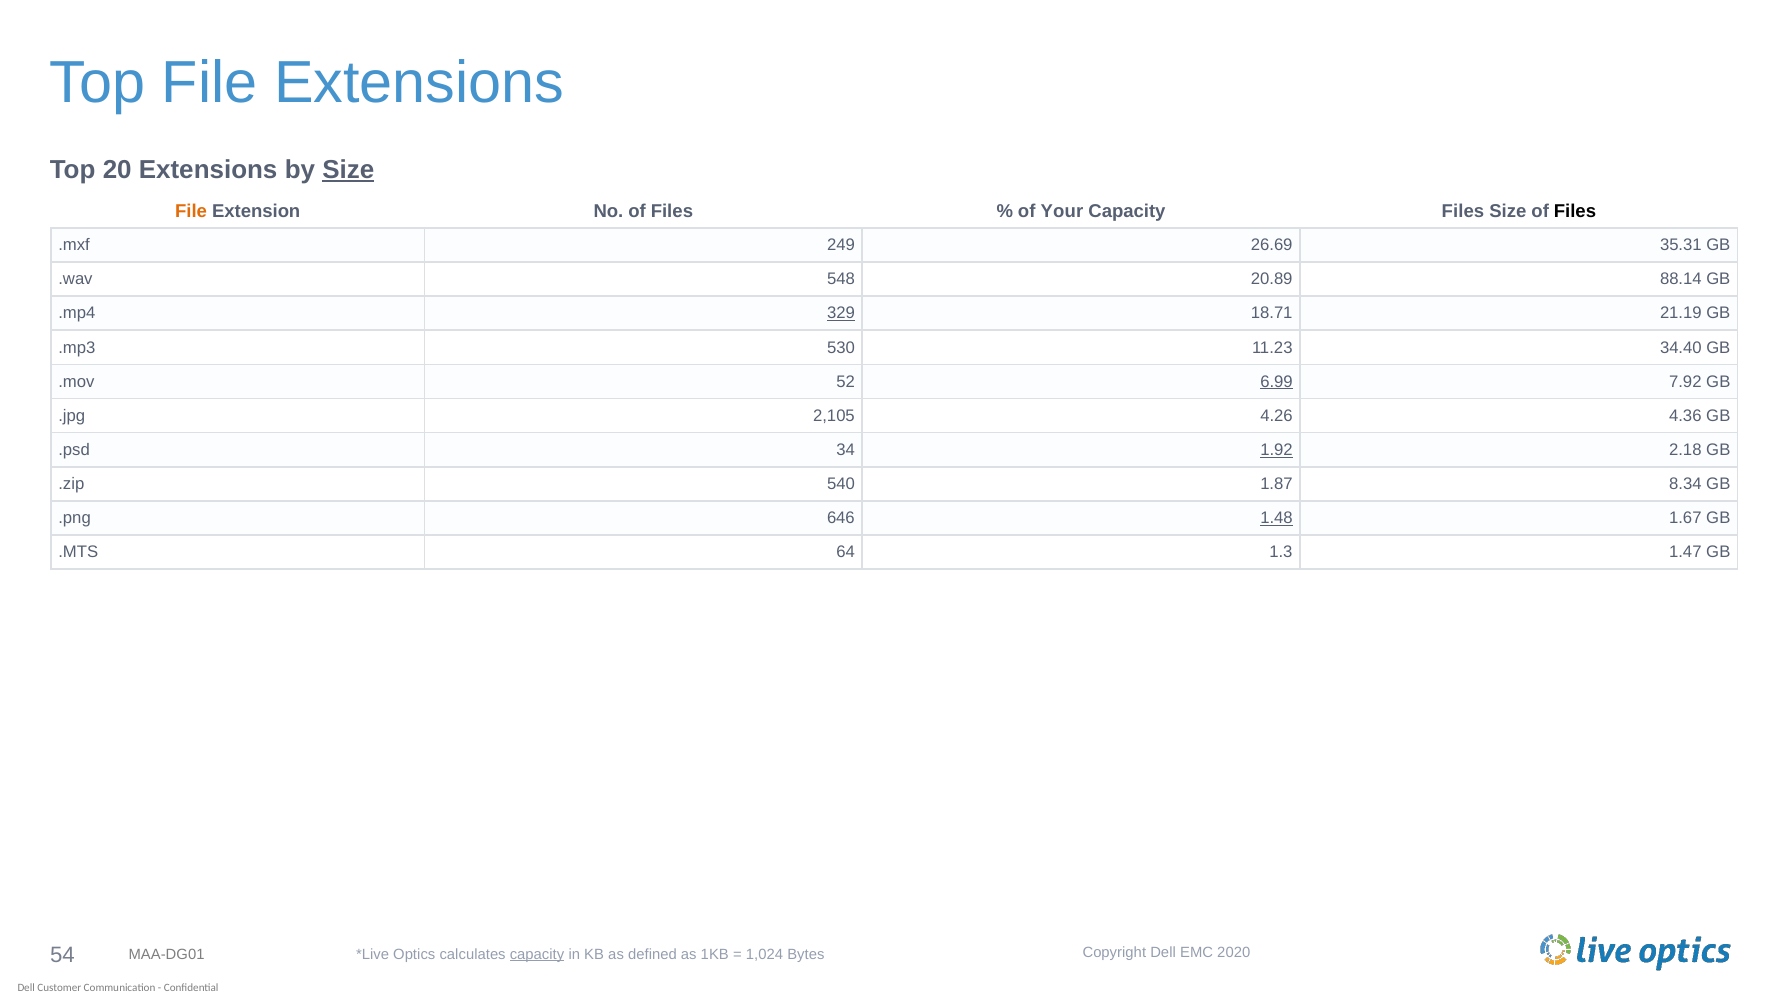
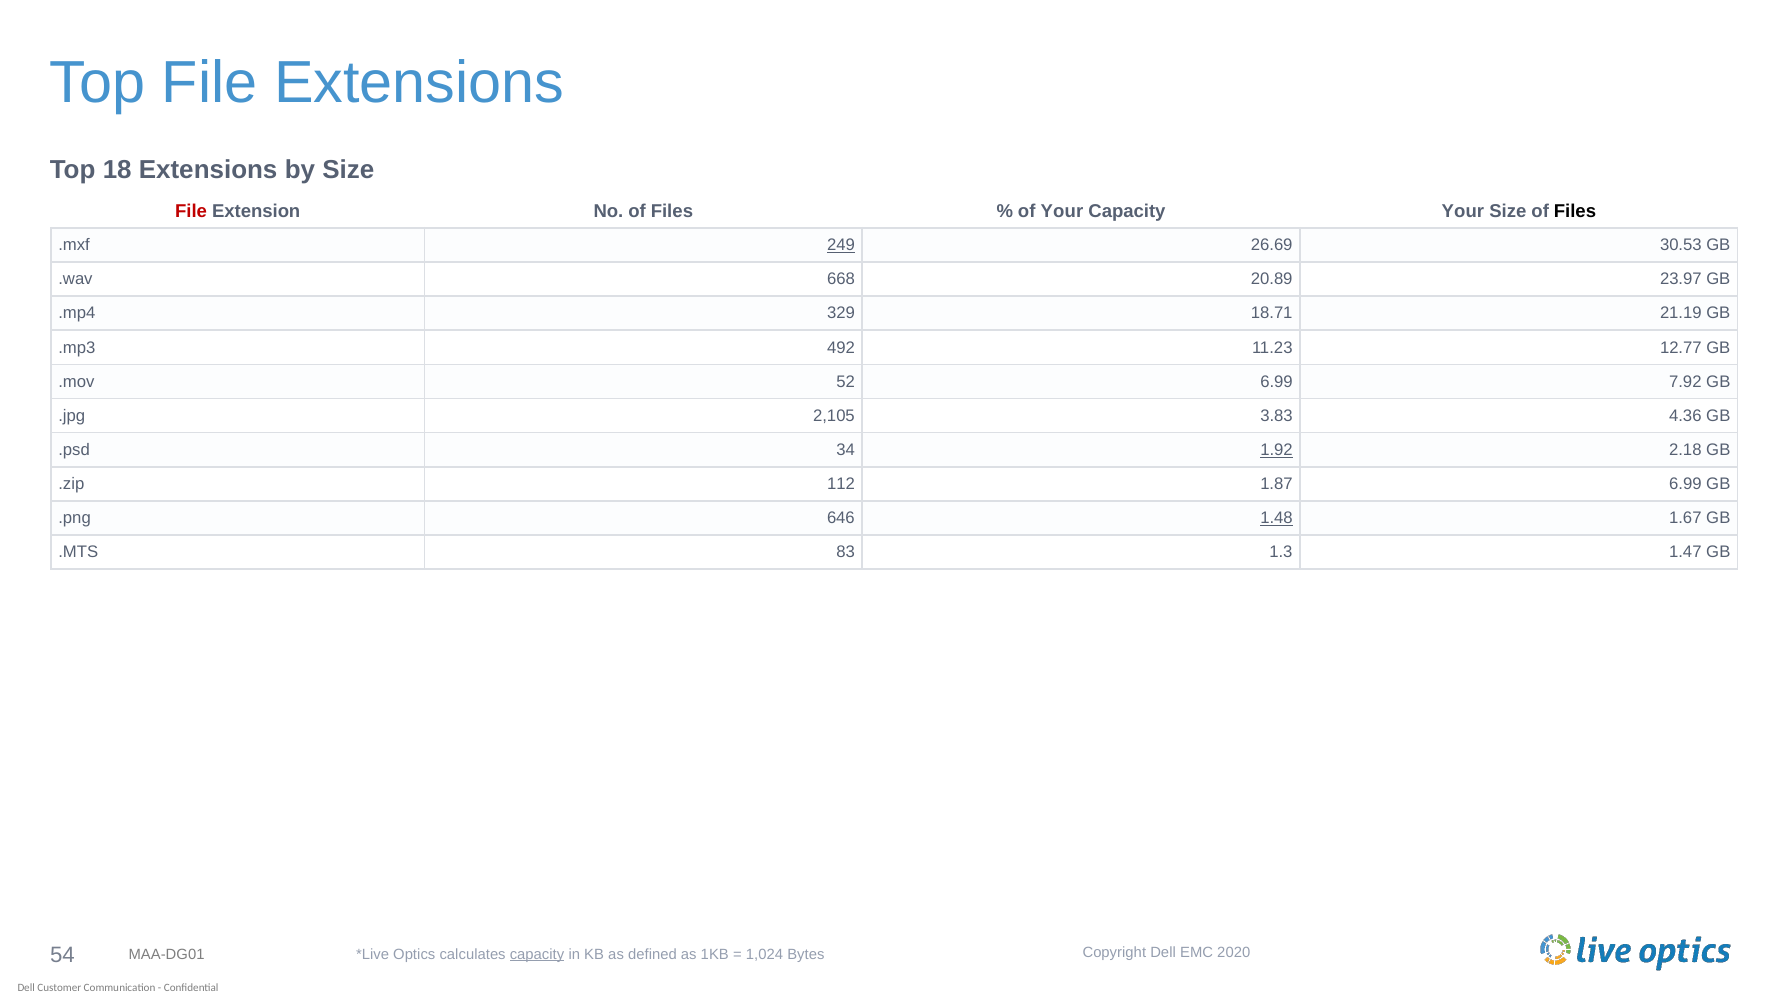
20: 20 -> 18
Size at (348, 170) underline: present -> none
File at (191, 211) colour: orange -> red
Capacity Files: Files -> Your
249 underline: none -> present
35.31: 35.31 -> 30.53
548: 548 -> 668
88.14: 88.14 -> 23.97
329 underline: present -> none
530: 530 -> 492
34.40: 34.40 -> 12.77
6.99 at (1277, 382) underline: present -> none
4.26: 4.26 -> 3.83
540: 540 -> 112
1.87 8.34: 8.34 -> 6.99
64: 64 -> 83
